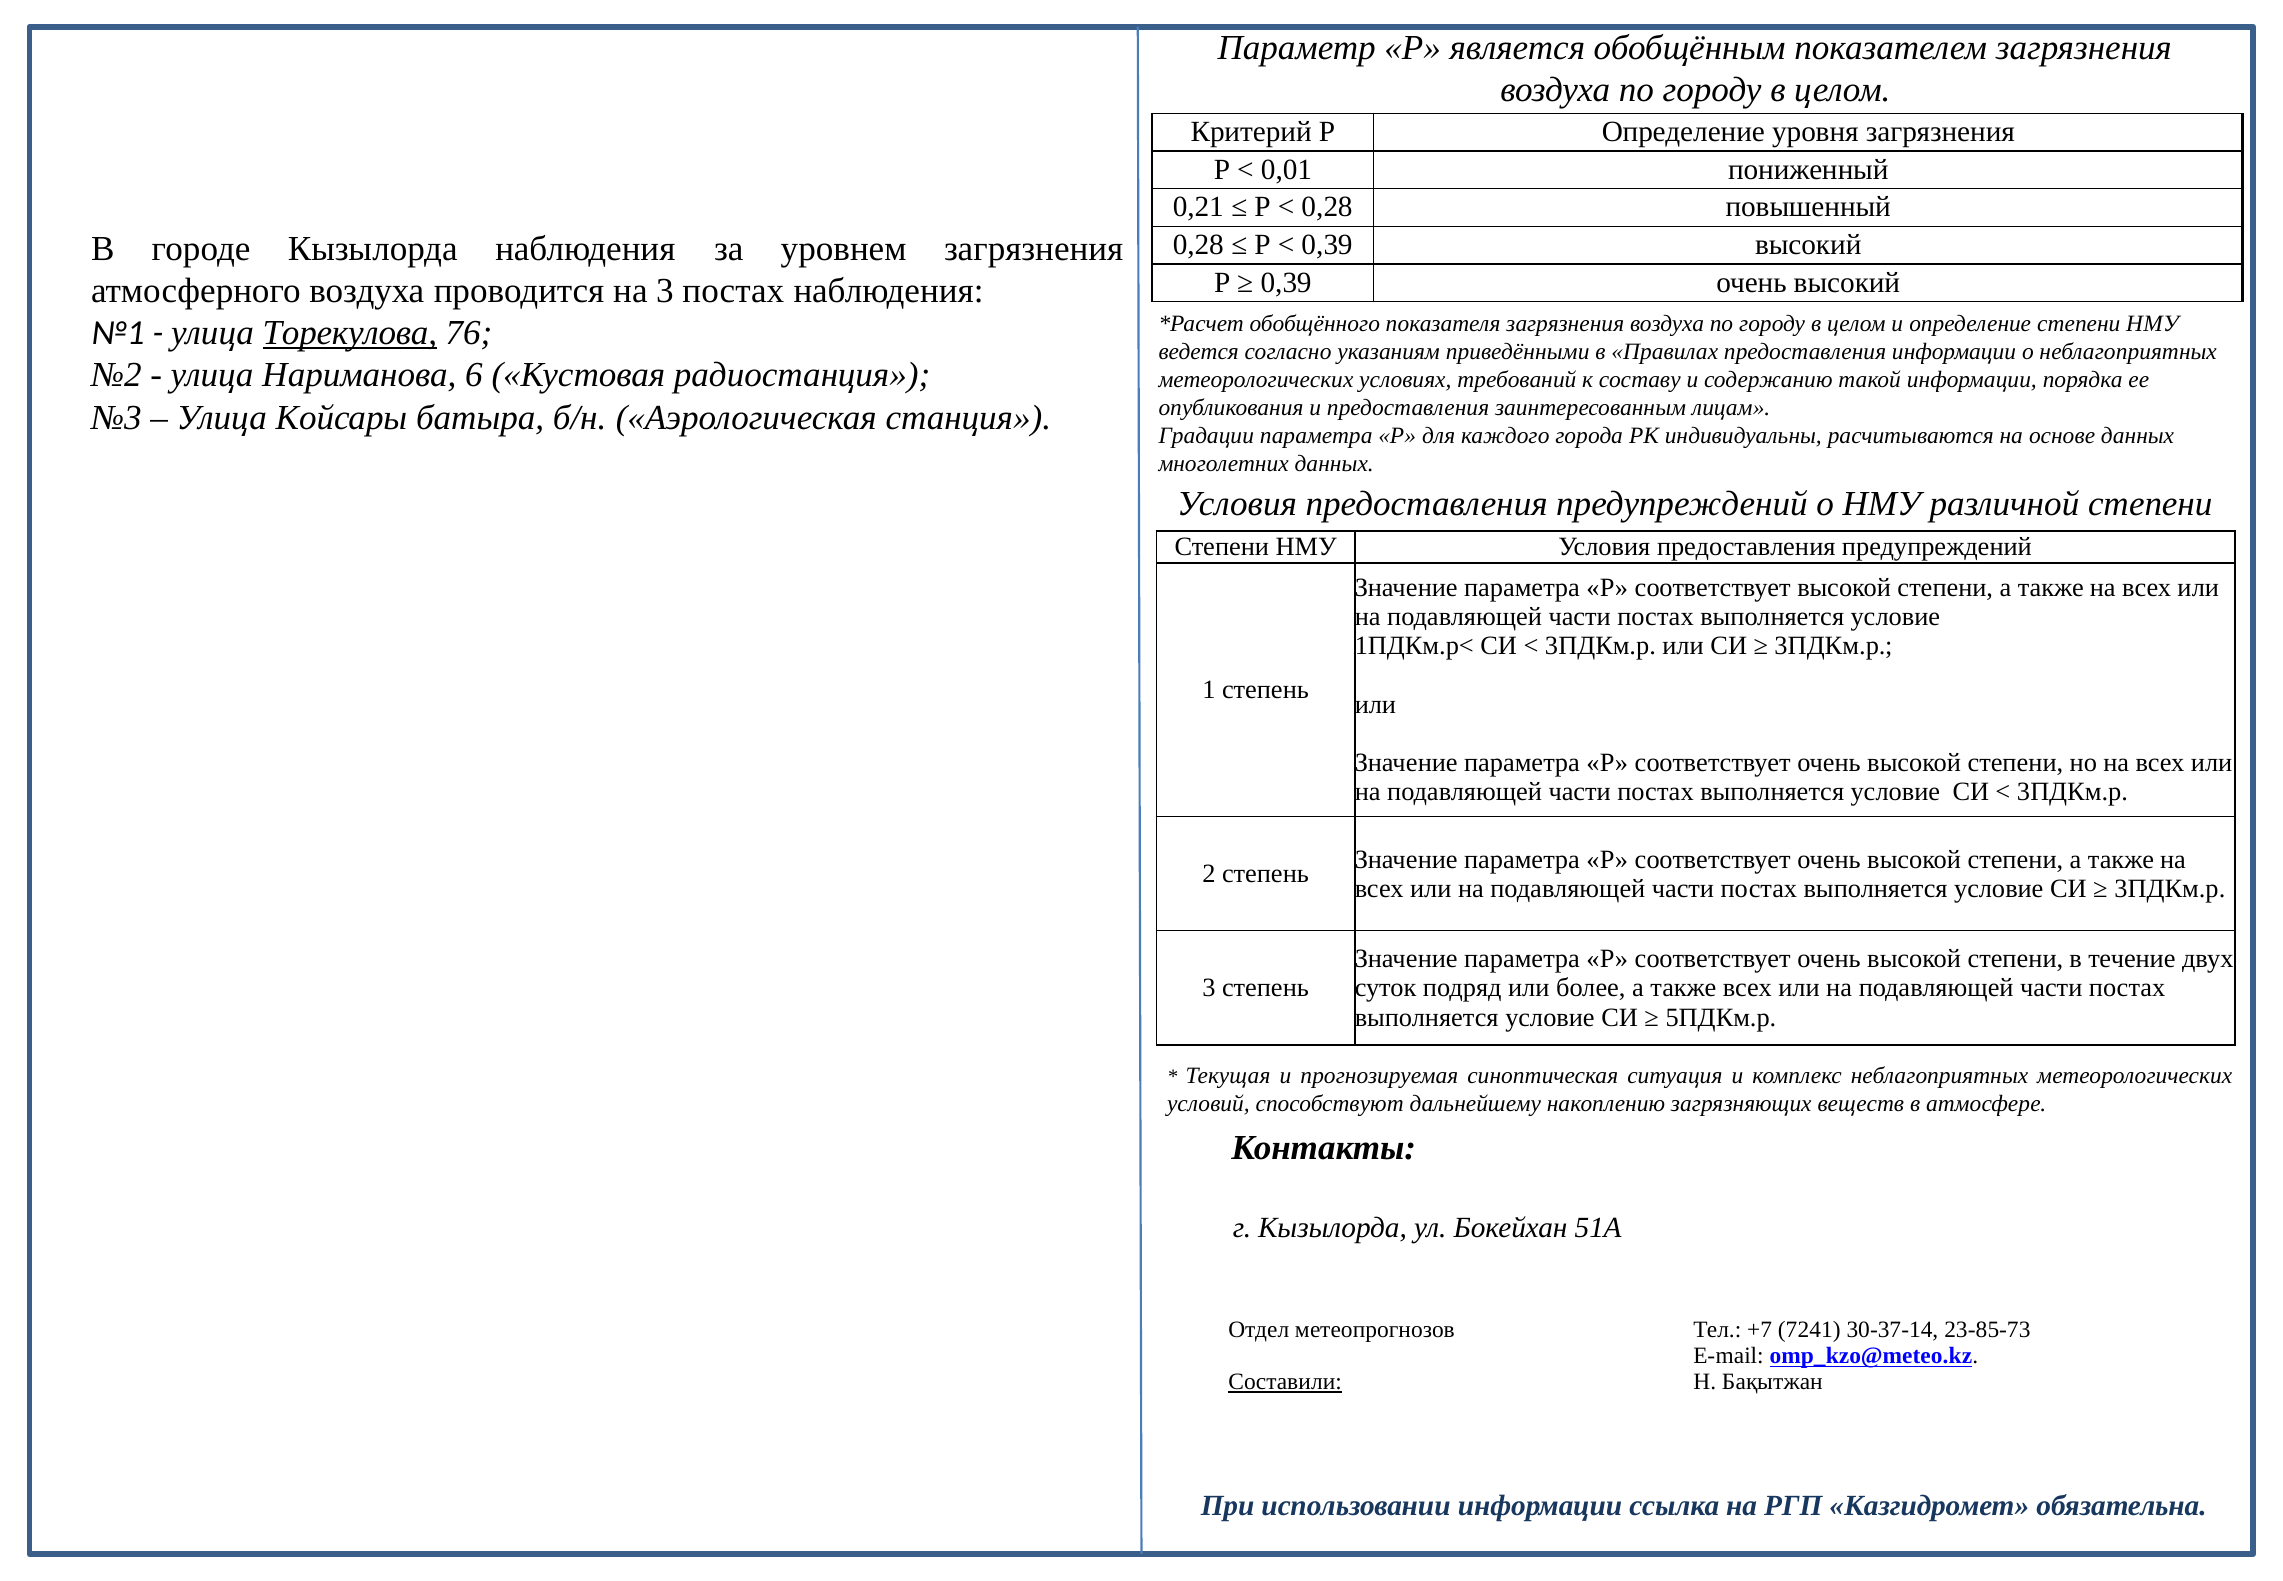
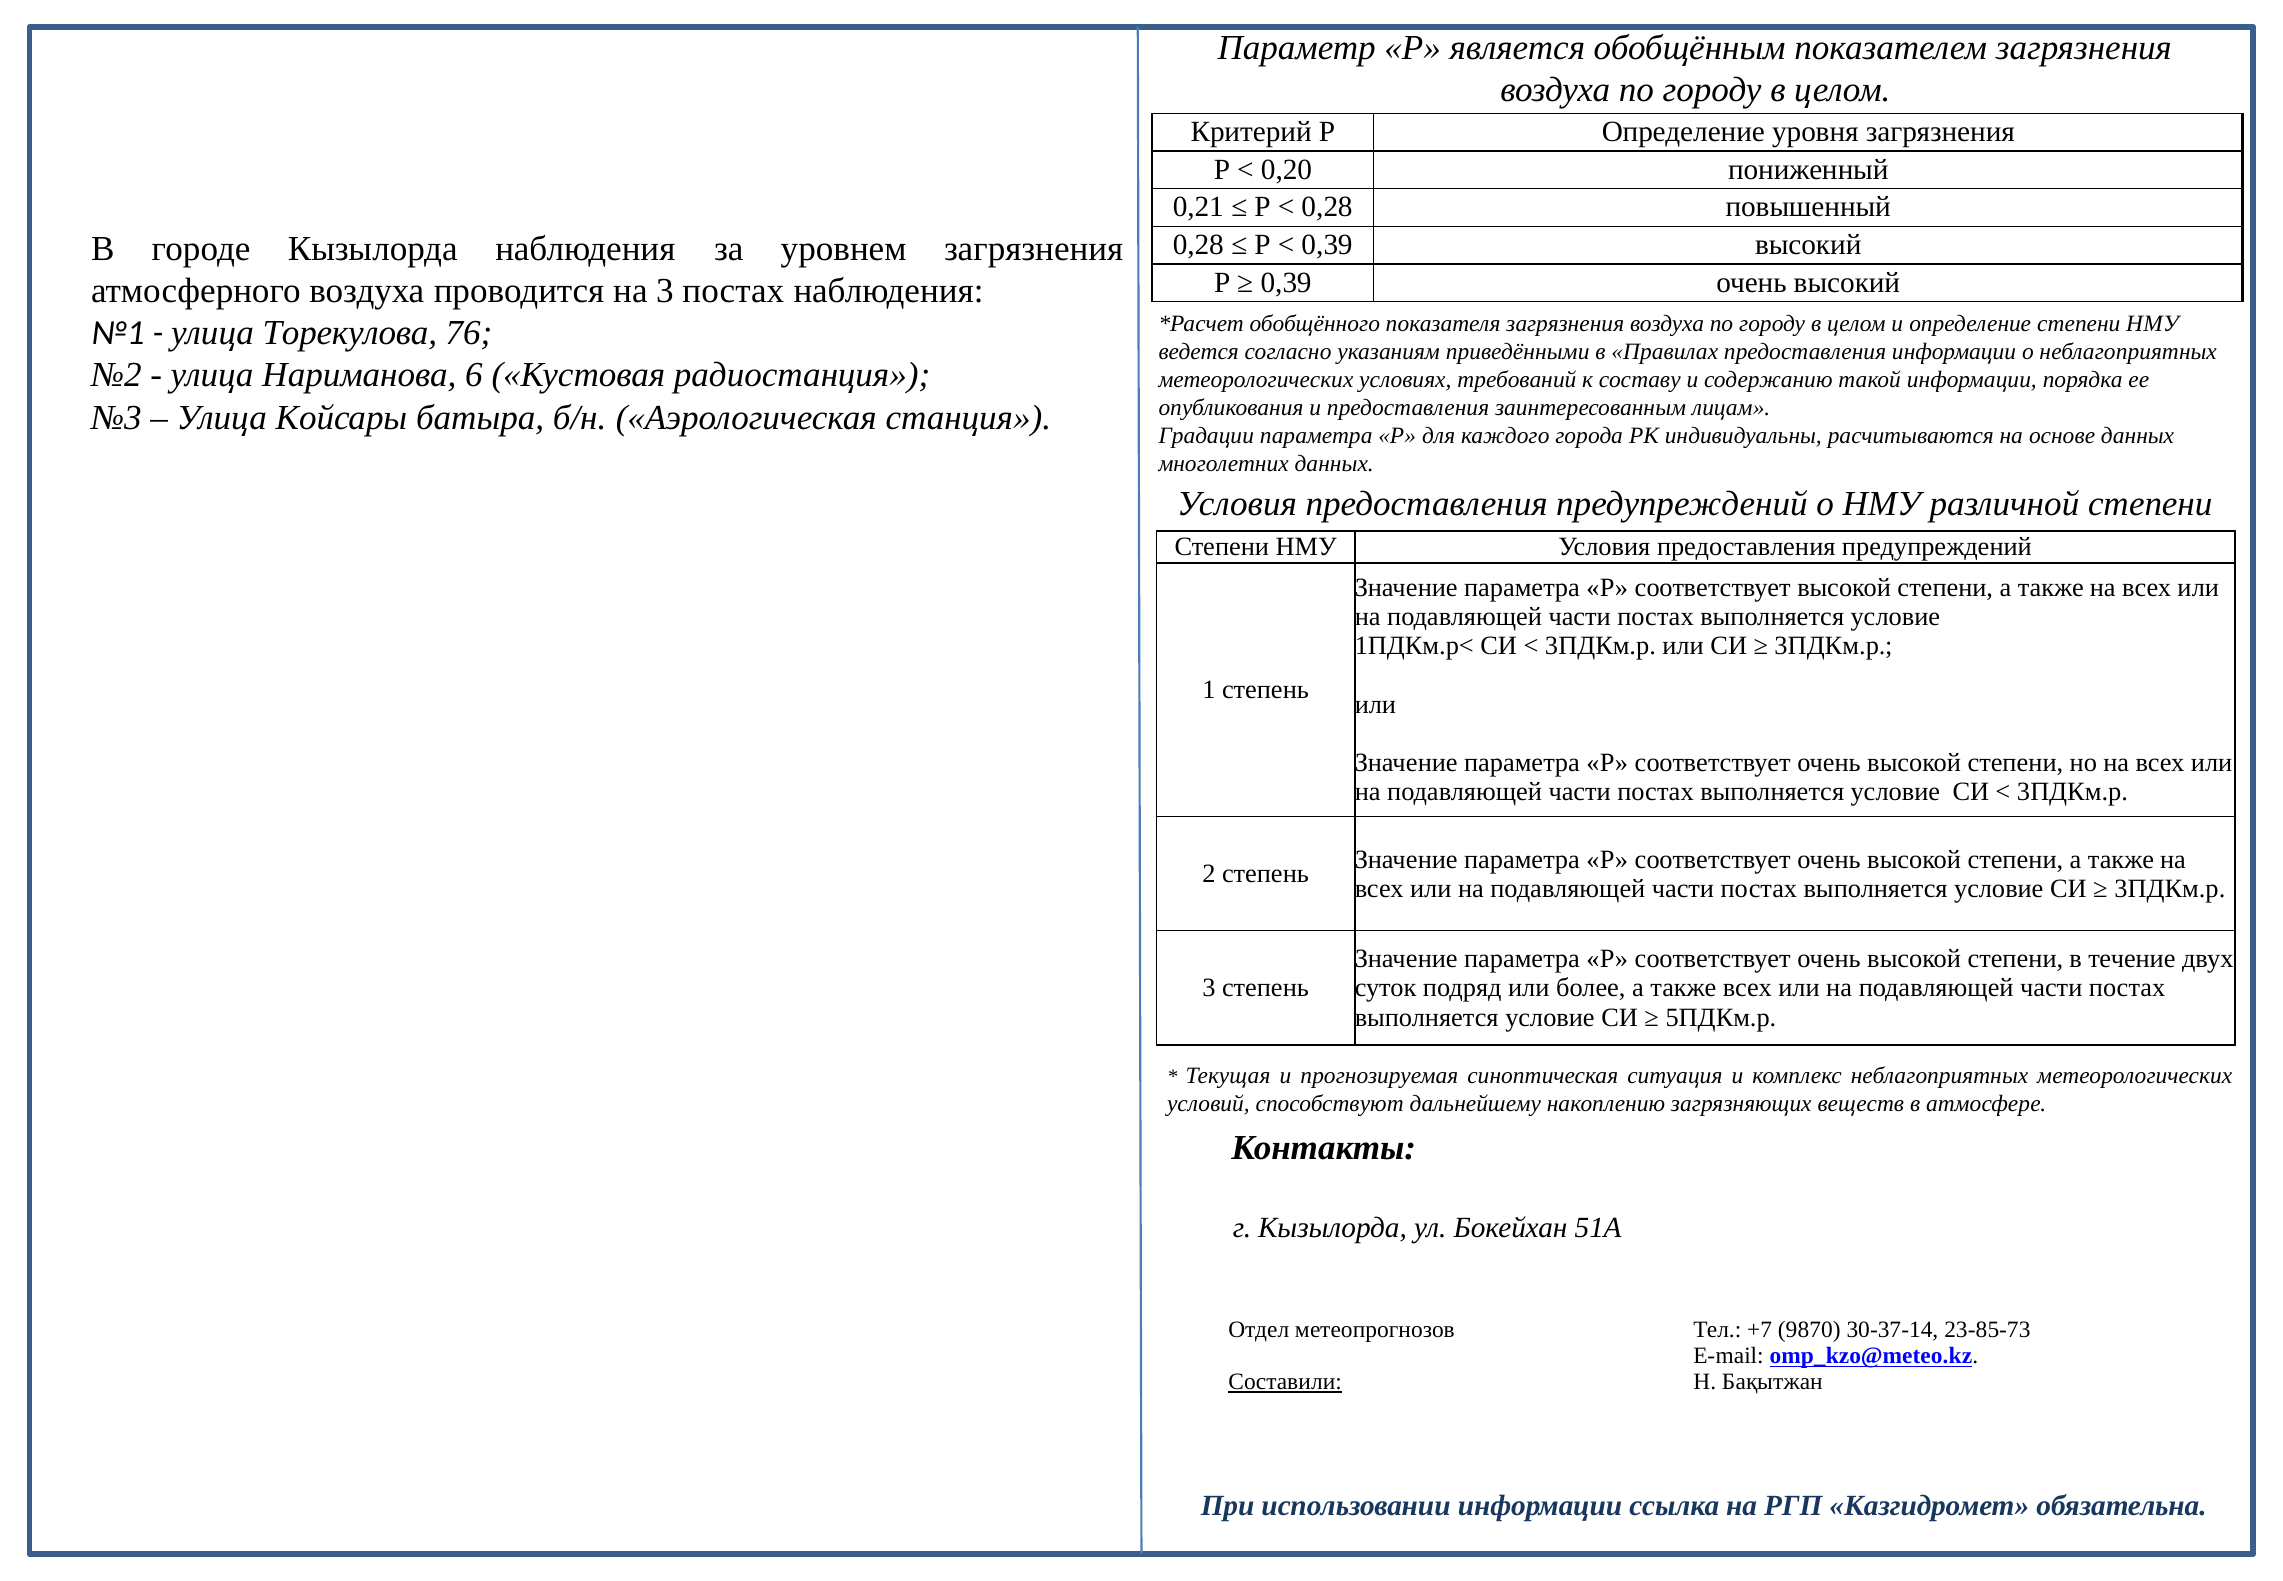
0,01: 0,01 -> 0,20
Торекулова underline: present -> none
7241: 7241 -> 9870
